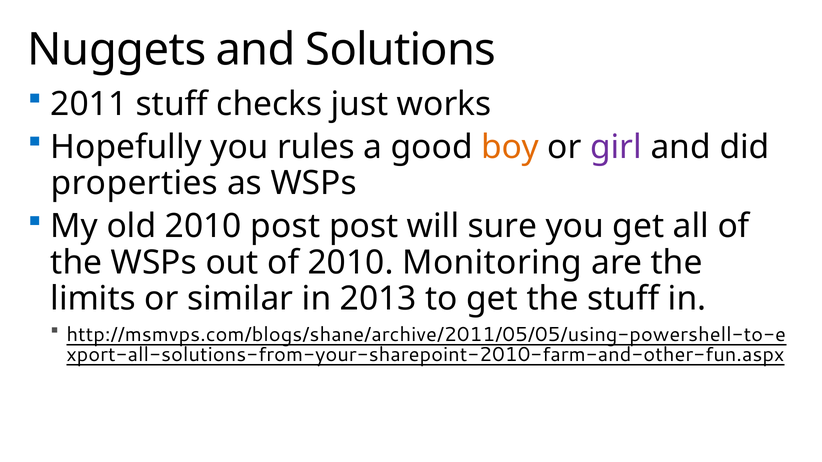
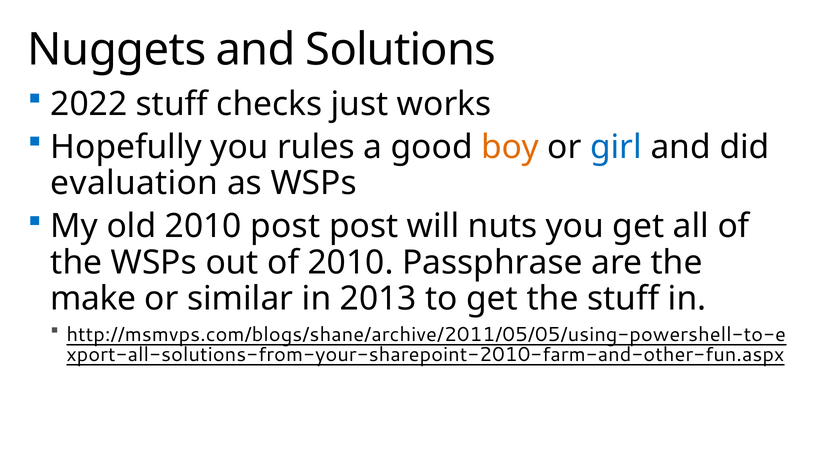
2011: 2011 -> 2022
girl colour: purple -> blue
properties: properties -> evaluation
sure: sure -> nuts
Monitoring: Monitoring -> Passphrase
limits: limits -> make
